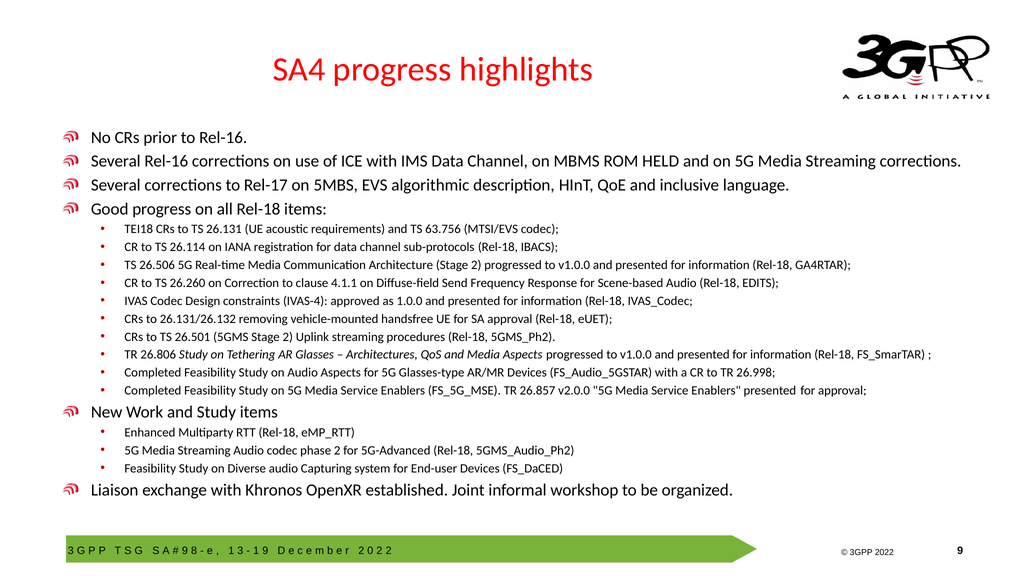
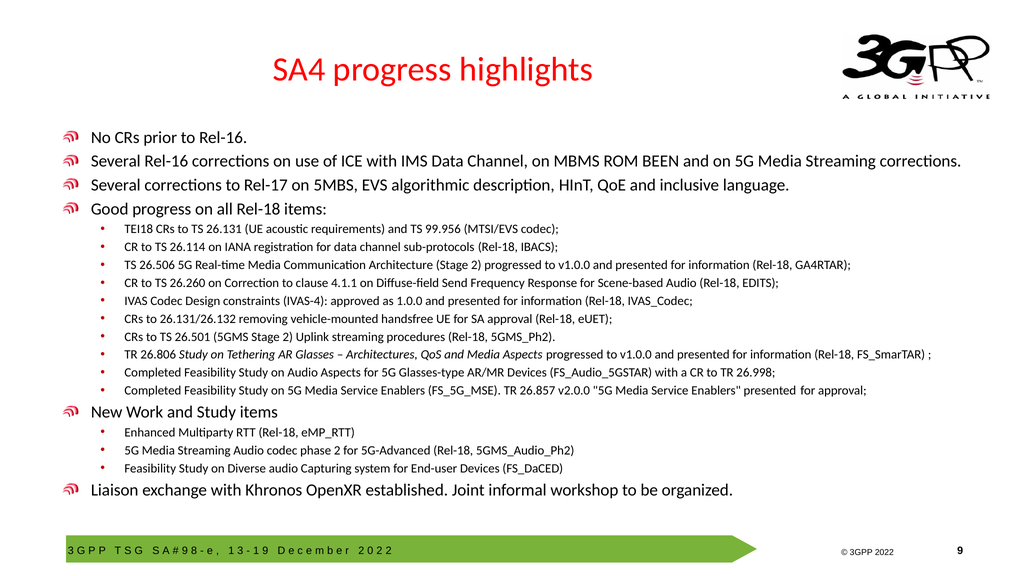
HELD: HELD -> BEEN
63.756: 63.756 -> 99.956
